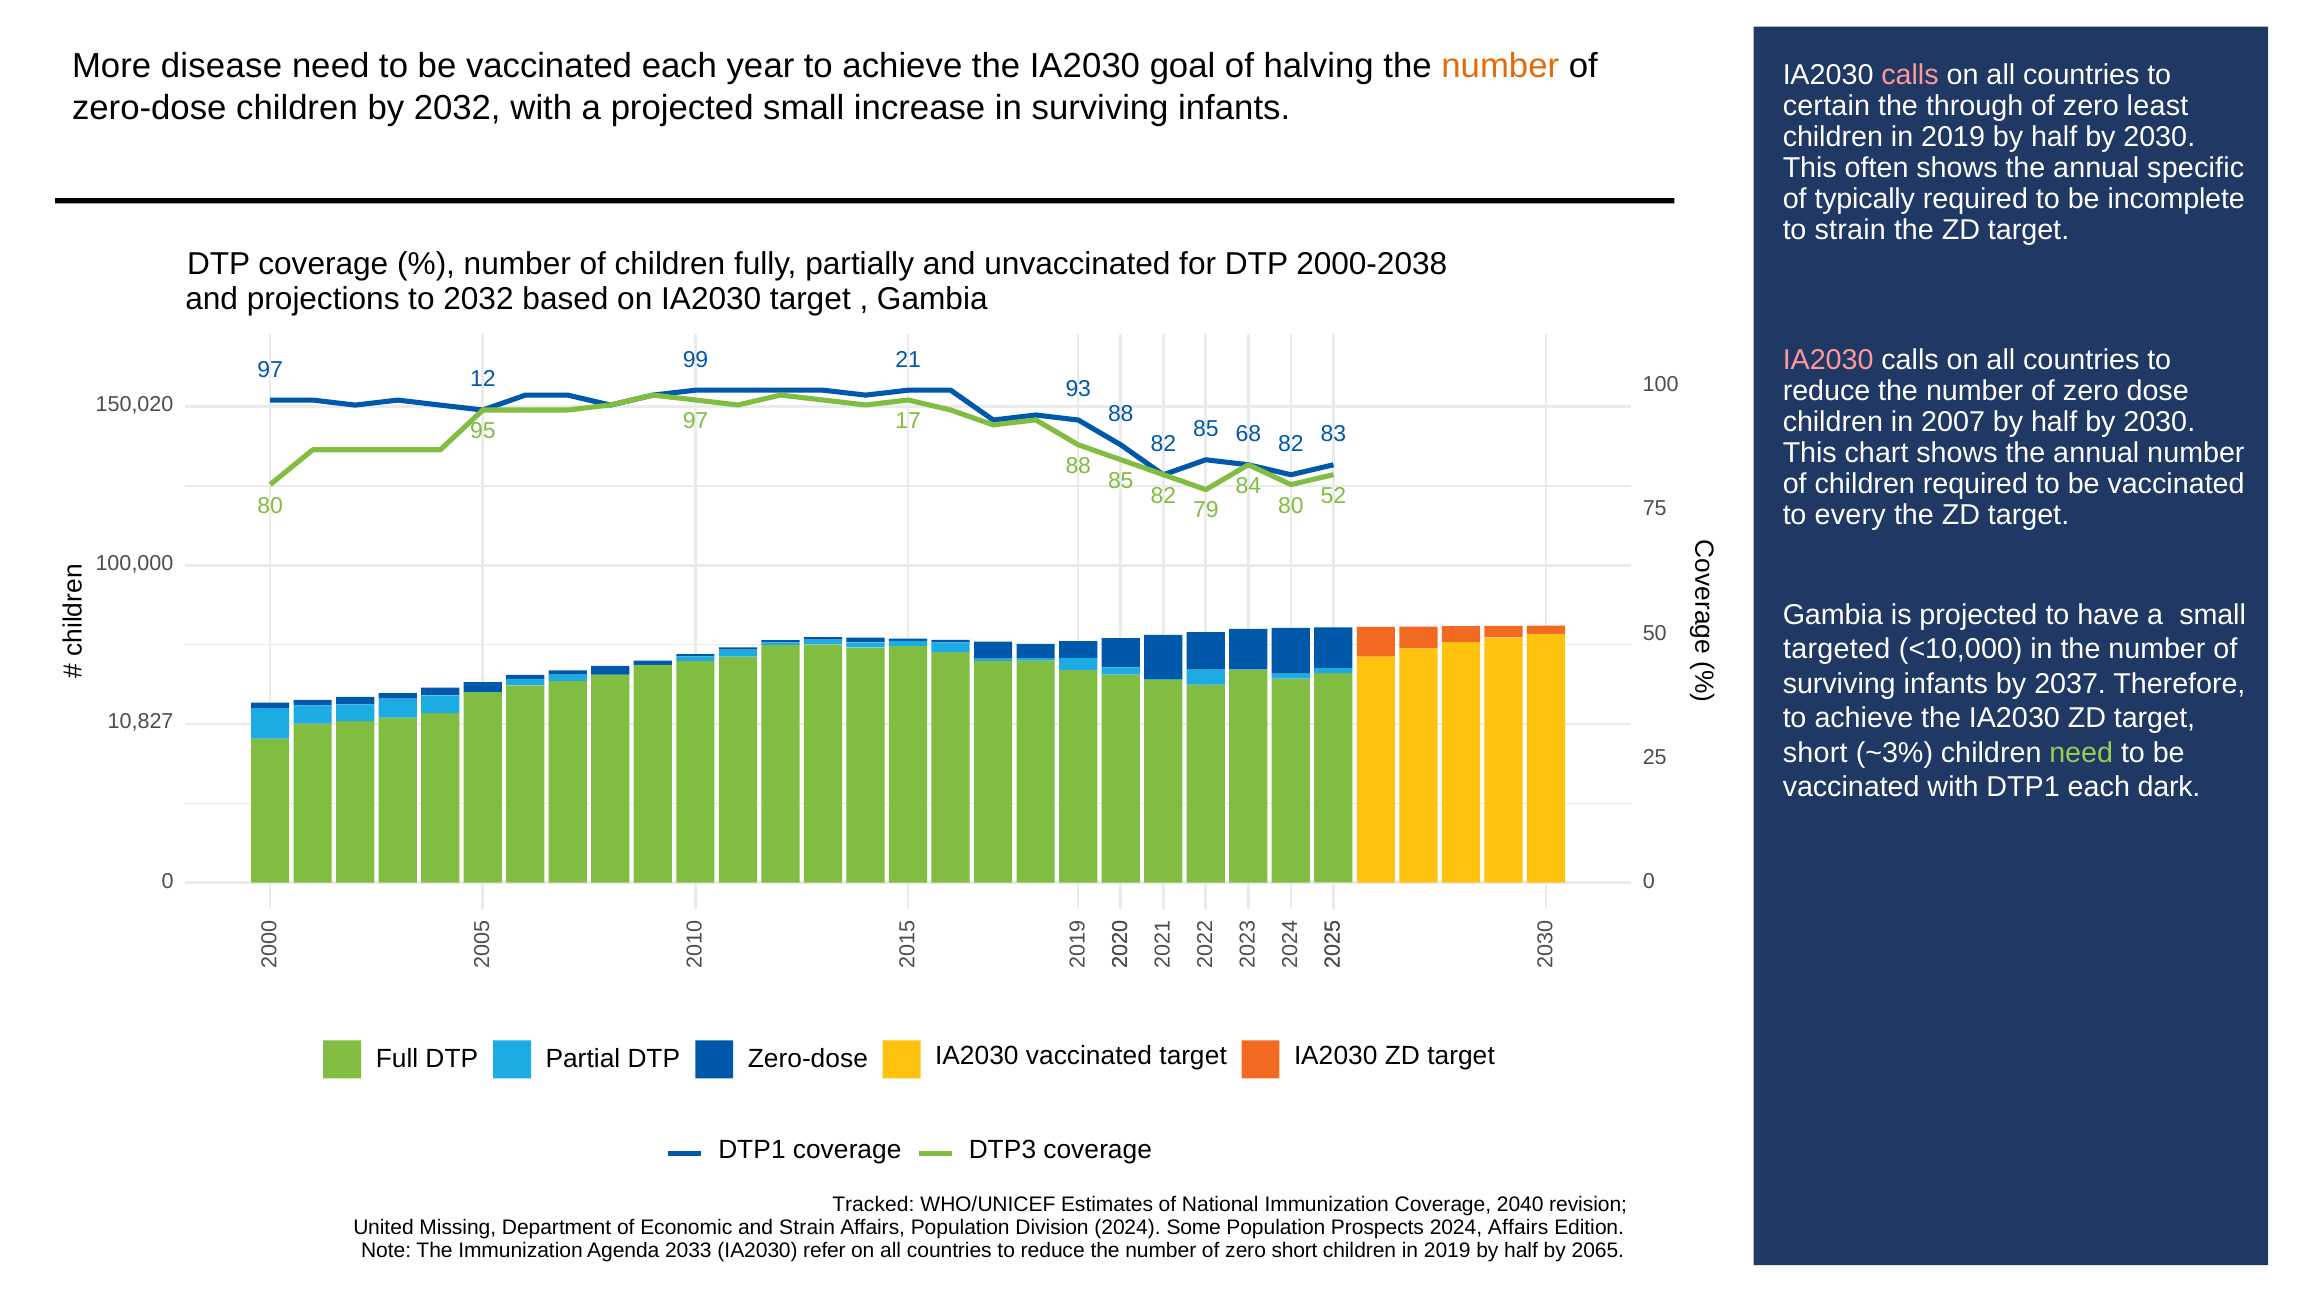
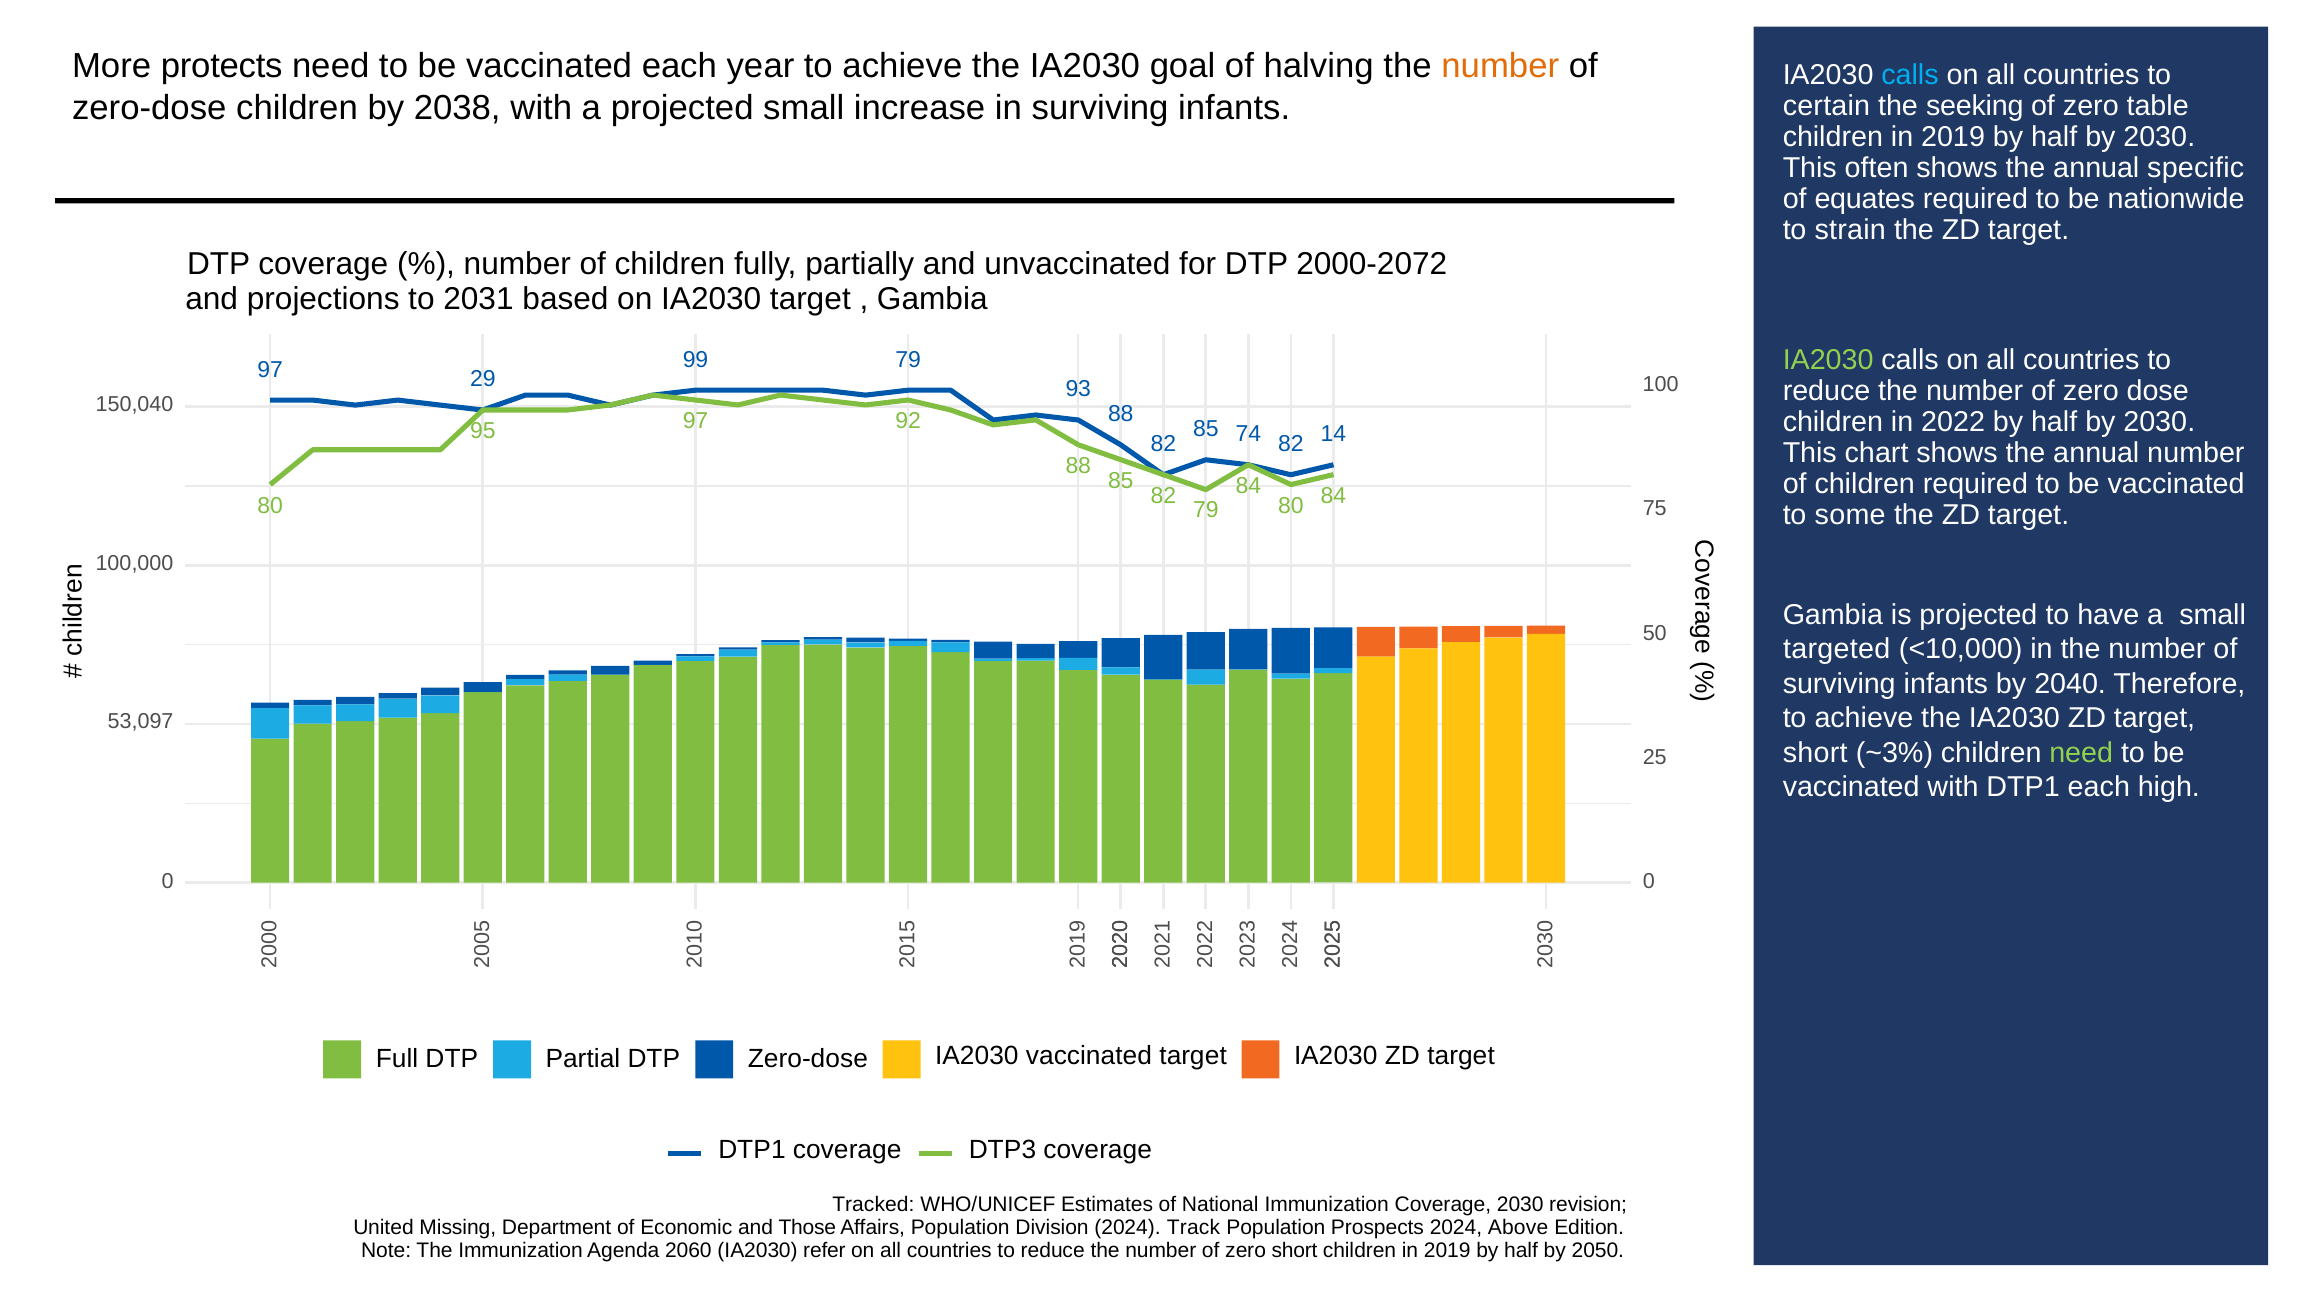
disease: disease -> protects
calls at (1910, 76) colour: pink -> light blue
by 2032: 2032 -> 2038
through: through -> seeking
least: least -> table
typically: typically -> equates
incomplete: incomplete -> nationwide
2000-2038: 2000-2038 -> 2000-2072
to 2032: 2032 -> 2031
IA2030 at (1828, 360) colour: pink -> light green
99 21: 21 -> 79
12: 12 -> 29
150,020: 150,020 -> 150,040
2007: 2007 -> 2022
68: 68 -> 74
83: 83 -> 14
17: 17 -> 92
80 52: 52 -> 84
every: every -> some
2037: 2037 -> 2040
10,827: 10,827 -> 53,097
dark: dark -> high
Coverage 2040: 2040 -> 2030
and Strain: Strain -> Those
Some: Some -> Track
2024 Affairs: Affairs -> Above
2033: 2033 -> 2060
2065: 2065 -> 2050
